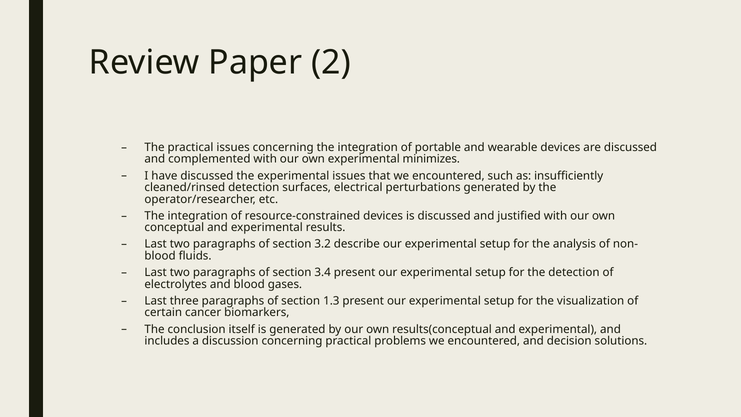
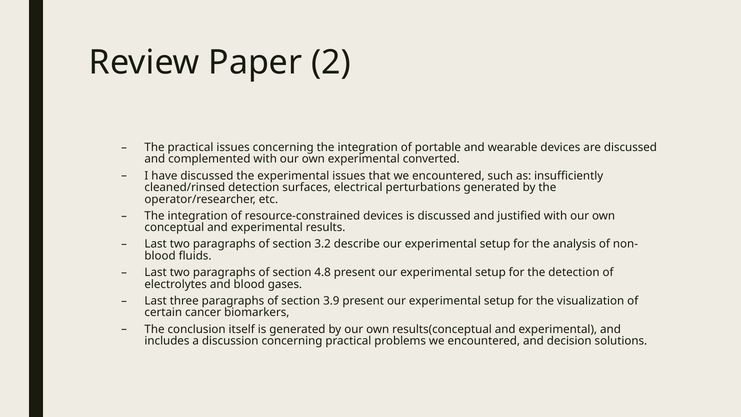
minimizes: minimizes -> converted
3.4: 3.4 -> 4.8
1.3: 1.3 -> 3.9
